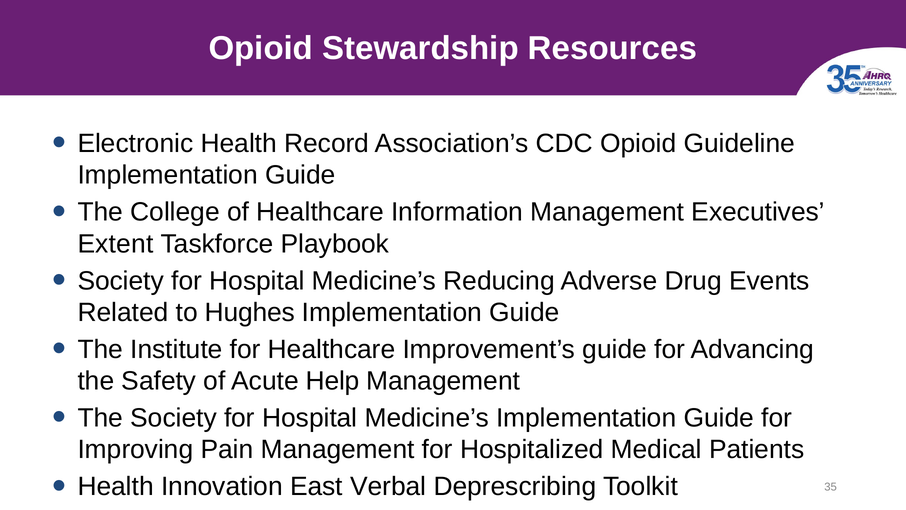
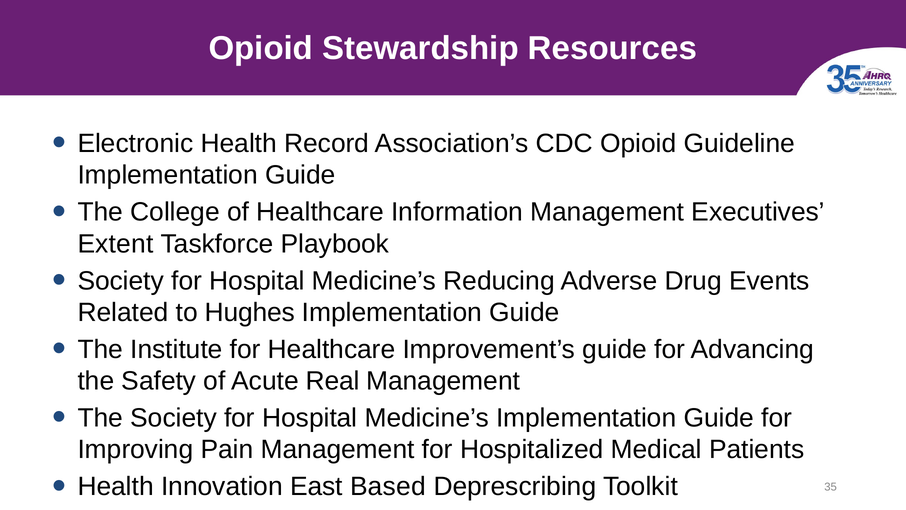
Help: Help -> Real
Verbal: Verbal -> Based
